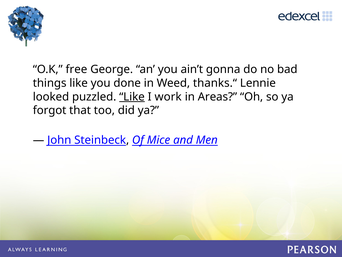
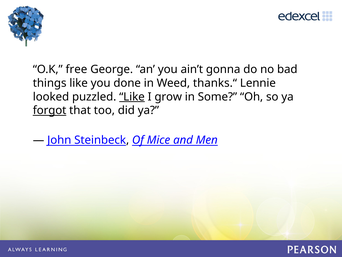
work: work -> grow
Areas: Areas -> Some
forgot underline: none -> present
